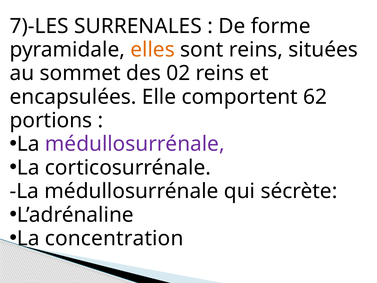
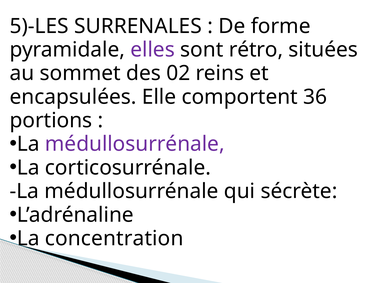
7)-LES: 7)-LES -> 5)-LES
elles colour: orange -> purple
sont reins: reins -> rétro
62: 62 -> 36
